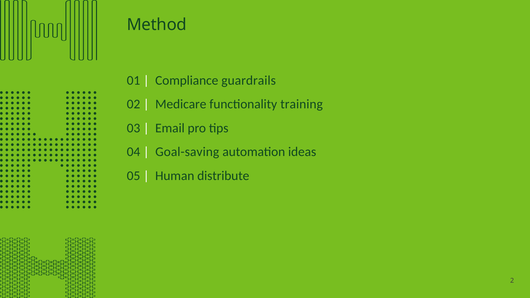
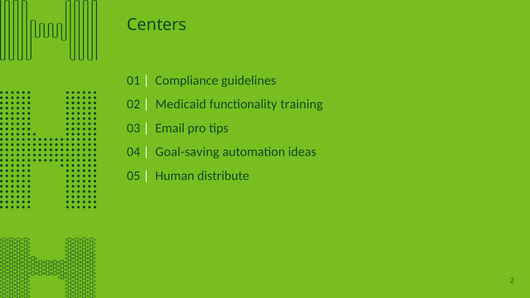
Method: Method -> Centers
guardrails: guardrails -> guidelines
Medicare: Medicare -> Medicaid
